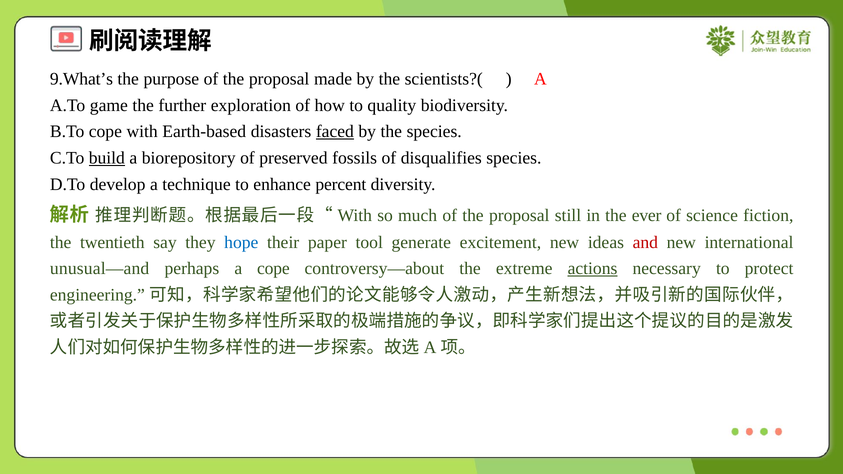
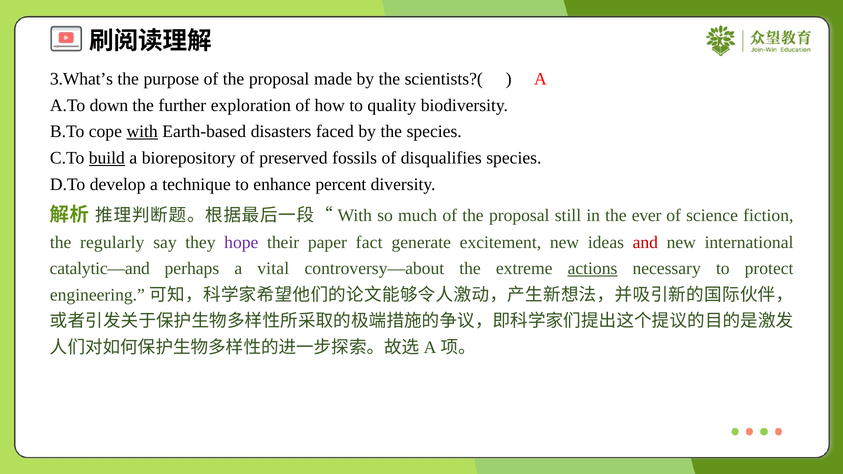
9.What’s: 9.What’s -> 3.What’s
game: game -> down
with at (142, 132) underline: none -> present
faced underline: present -> none
twentieth: twentieth -> regularly
hope colour: blue -> purple
tool: tool -> fact
unusual—and: unusual—and -> catalytic—and
a cope: cope -> vital
